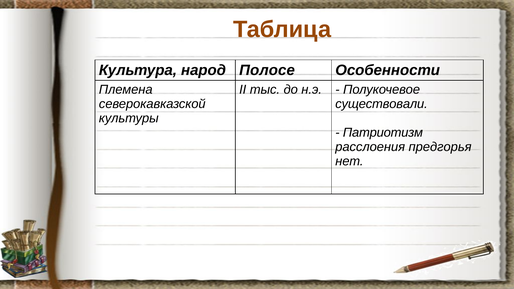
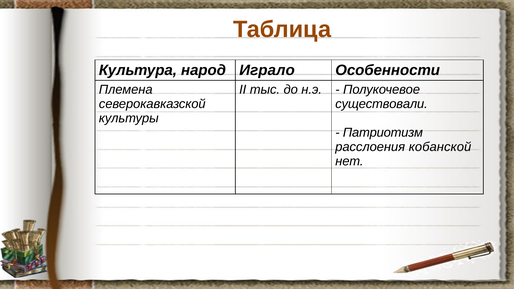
Полосе: Полосе -> Играло
предгорья: предгорья -> кобанской
